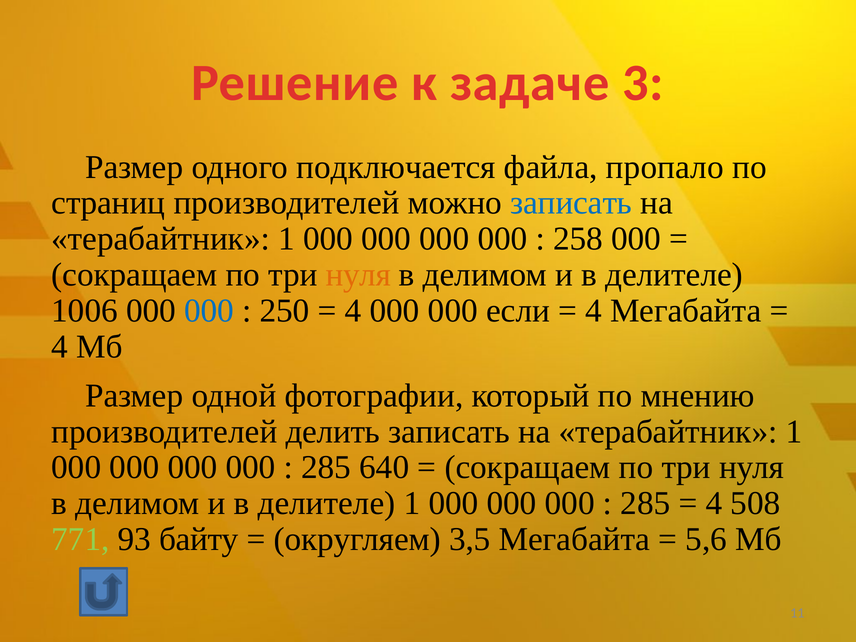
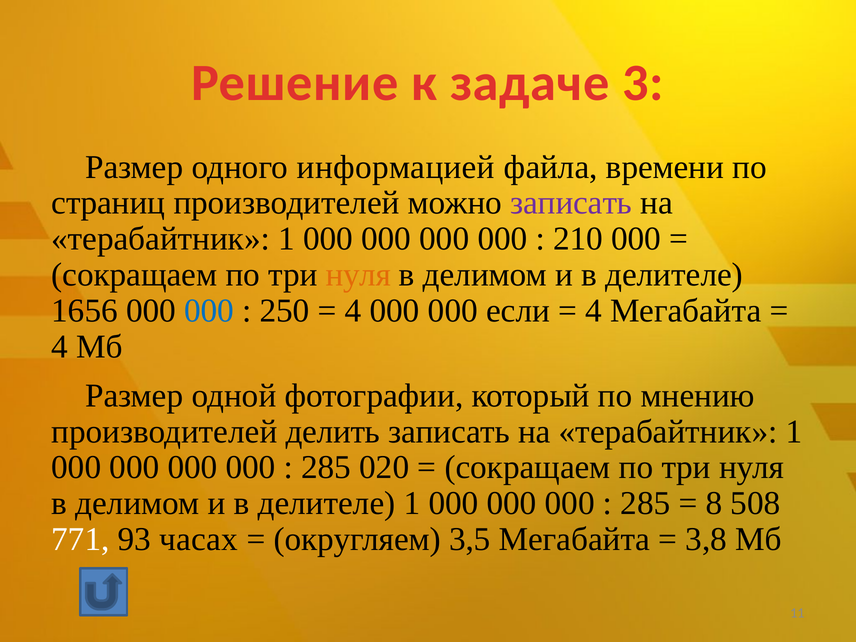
подключается: подключается -> информацией
пропало: пропало -> времени
записать at (571, 203) colour: blue -> purple
258: 258 -> 210
1006: 1006 -> 1656
640: 640 -> 020
4 at (714, 503): 4 -> 8
771 colour: light green -> white
байту: байту -> часах
5,6: 5,6 -> 3,8
